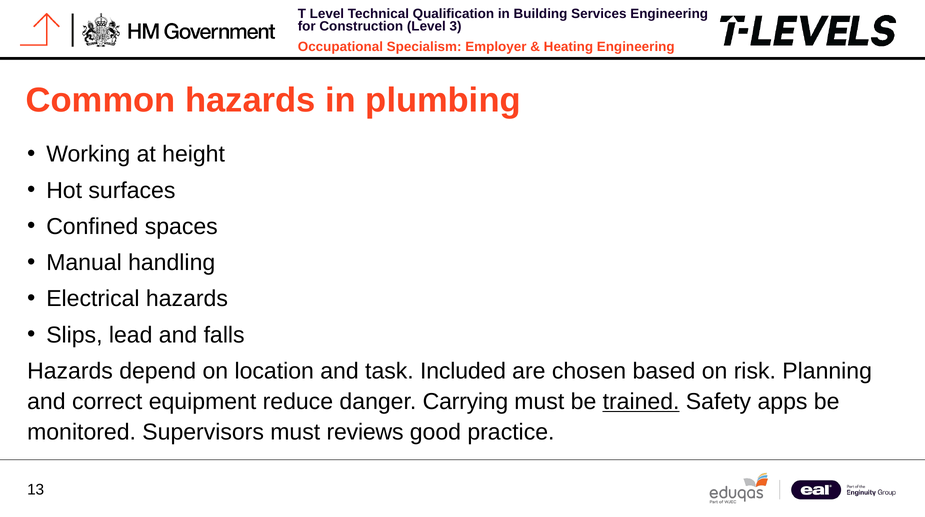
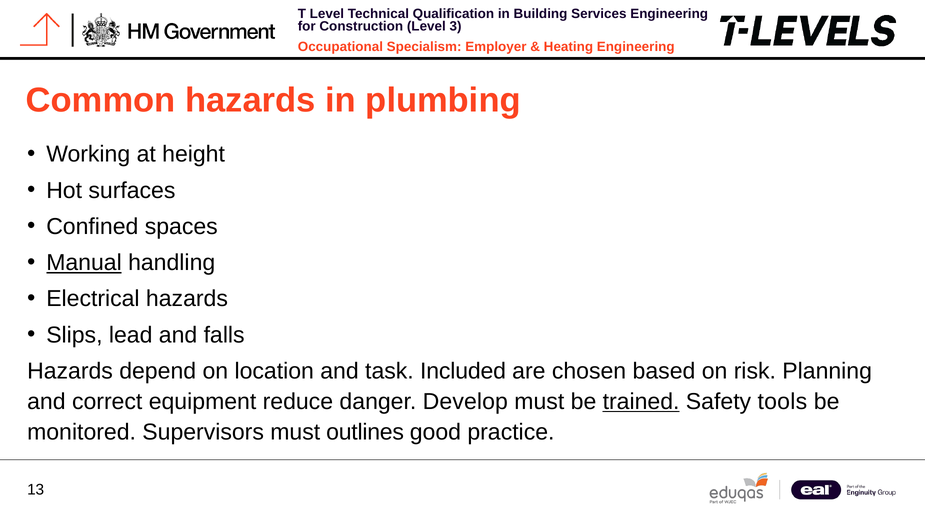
Manual underline: none -> present
Carrying: Carrying -> Develop
apps: apps -> tools
reviews: reviews -> outlines
